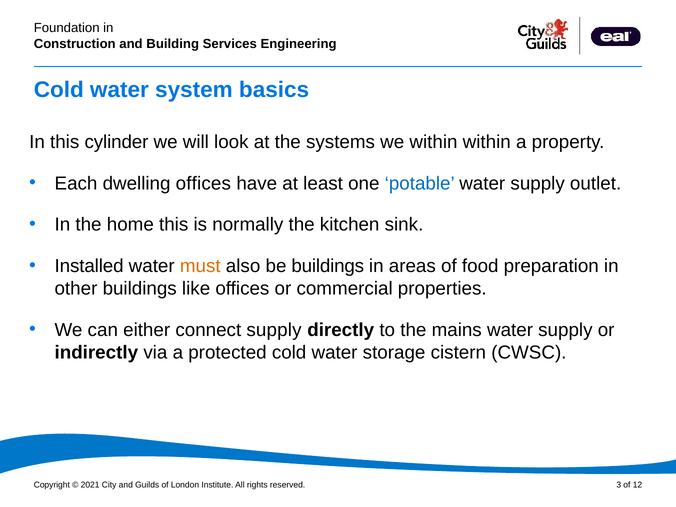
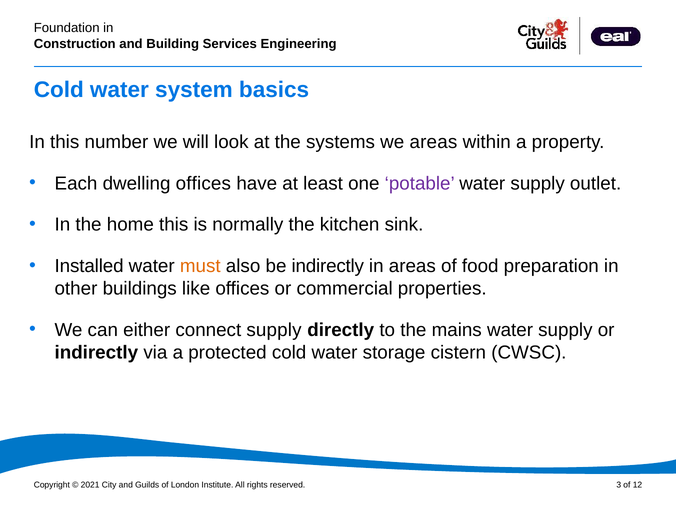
cylinder: cylinder -> number
we within: within -> areas
potable colour: blue -> purple
be buildings: buildings -> indirectly
